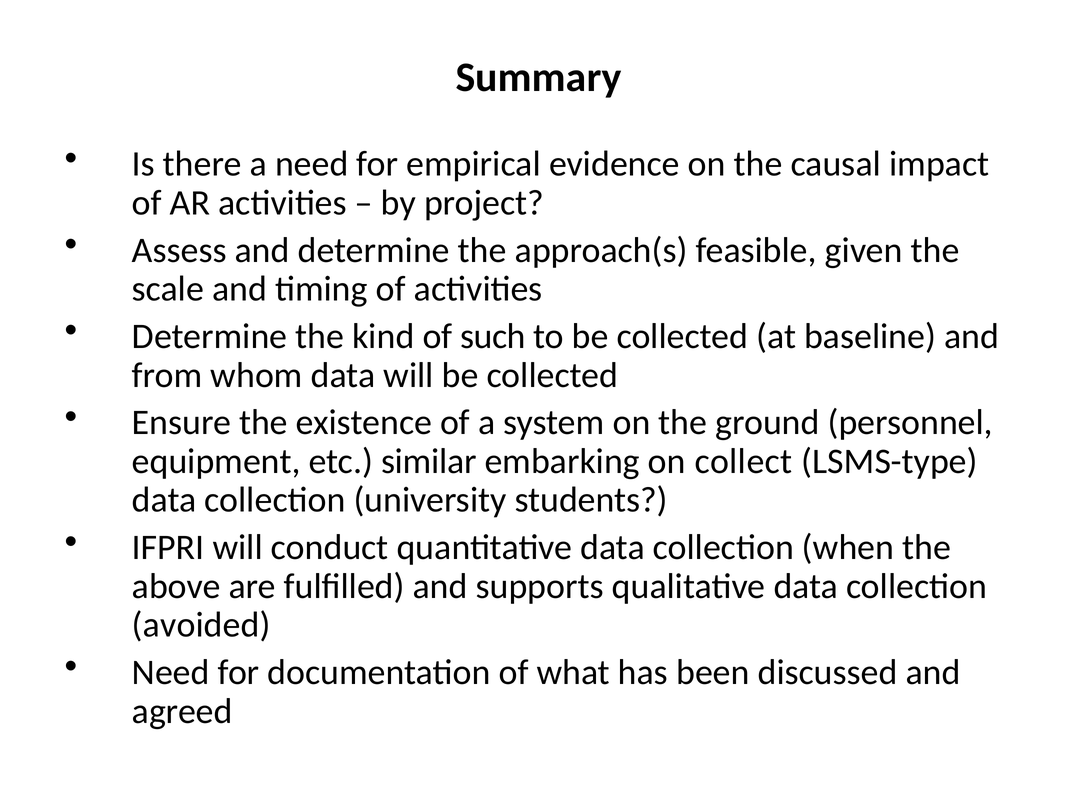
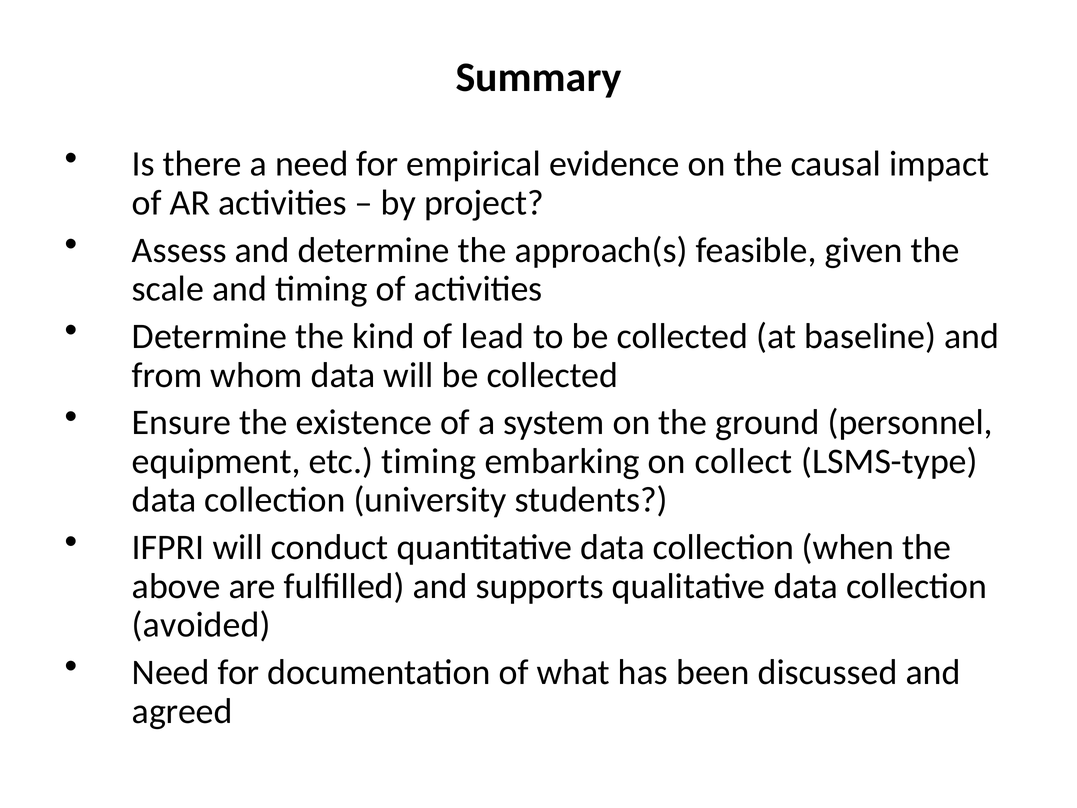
such: such -> lead
etc similar: similar -> timing
